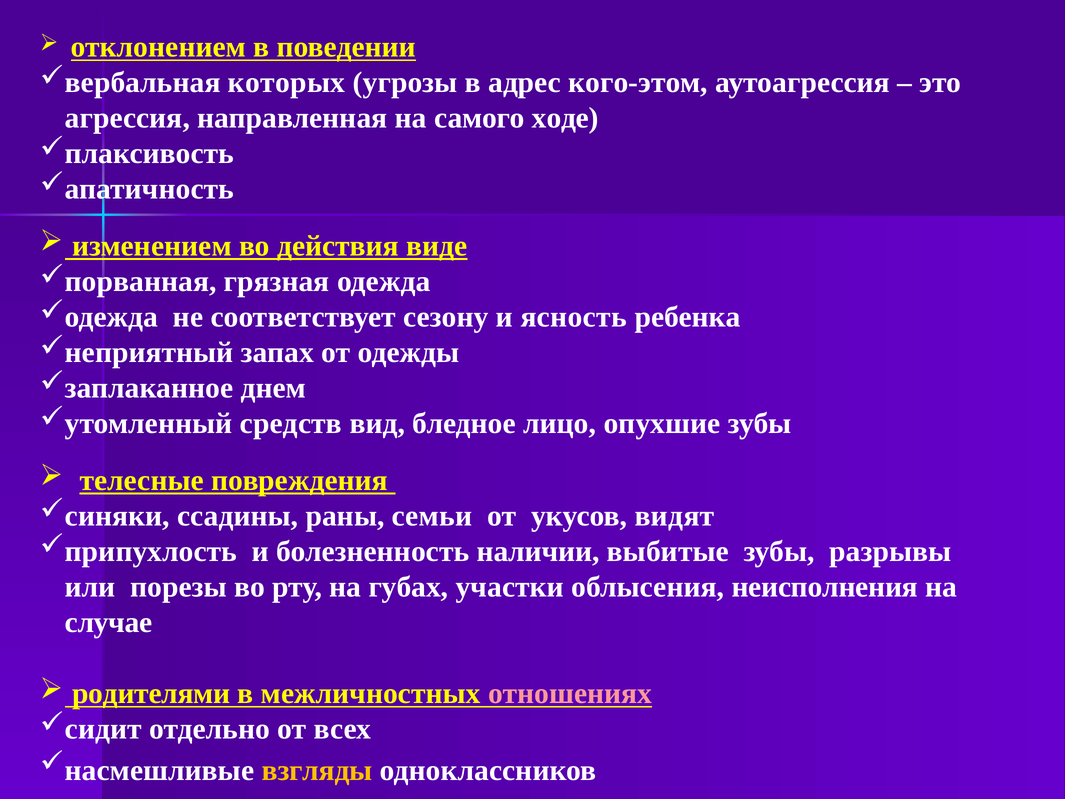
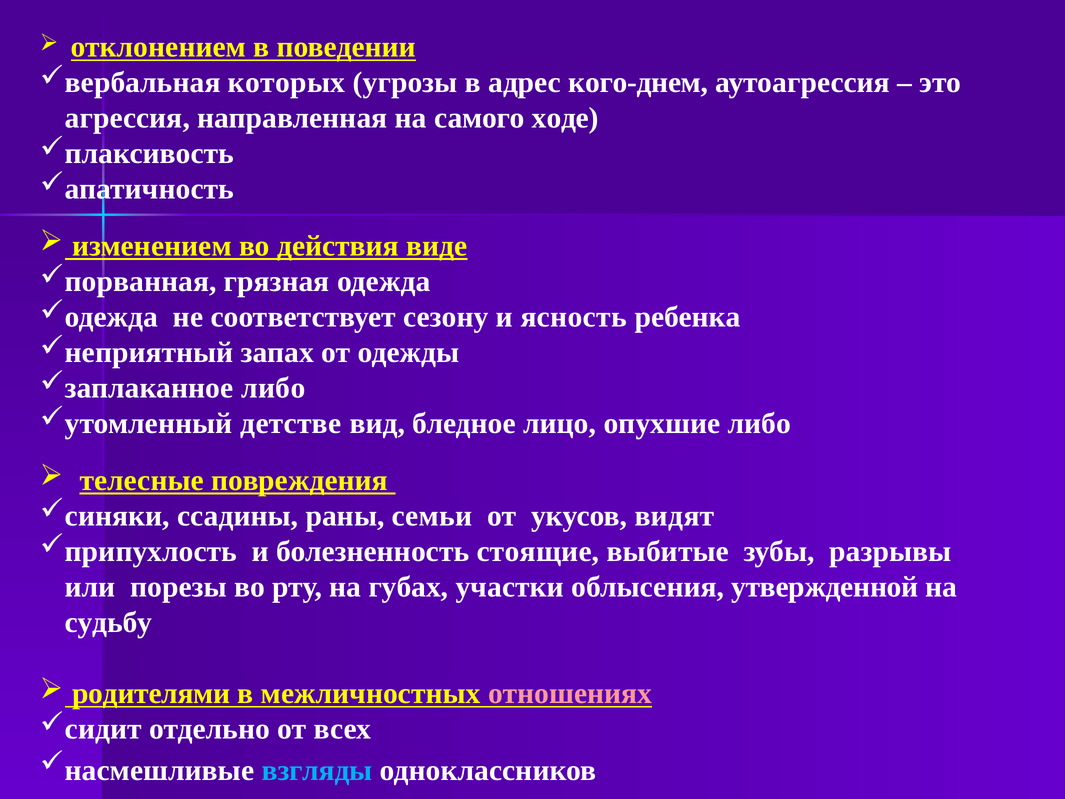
кого-этом: кого-этом -> кого-днем
днем at (273, 388): днем -> либо
средств: средств -> детстве
опухшие зубы: зубы -> либо
наличии: наличии -> стоящие
неисполнения: неисполнения -> утвержденной
случае: случае -> судьбу
взгляды colour: yellow -> light blue
